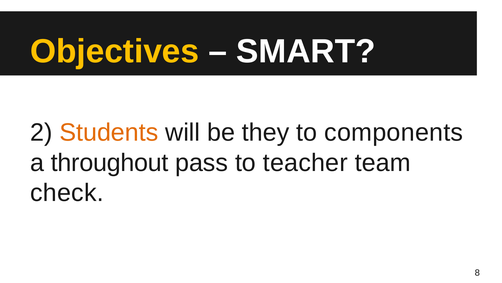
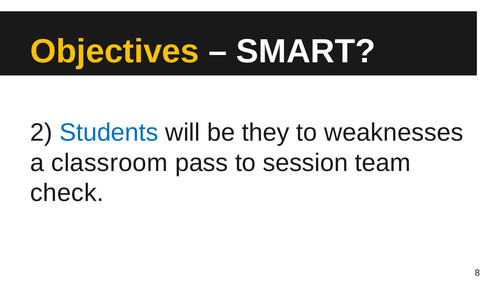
Students colour: orange -> blue
components: components -> weaknesses
throughout: throughout -> classroom
teacher: teacher -> session
